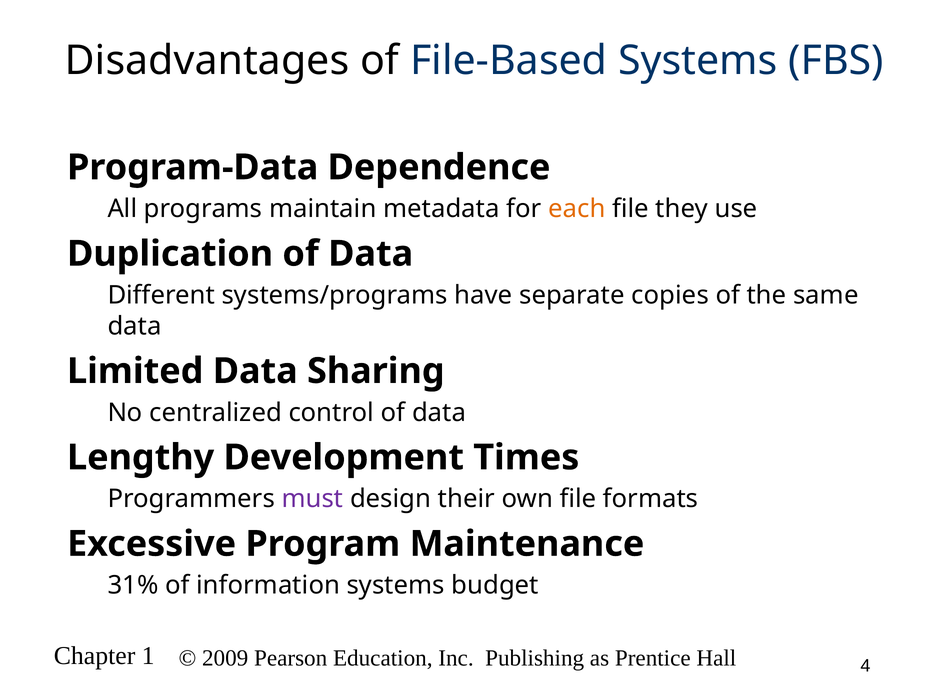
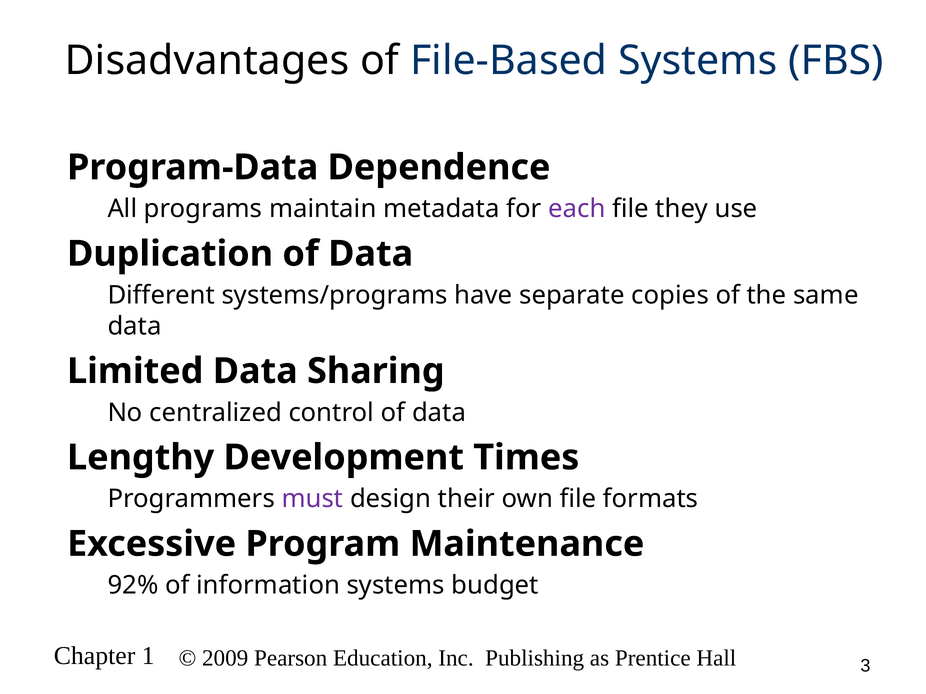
each colour: orange -> purple
31%: 31% -> 92%
4: 4 -> 3
